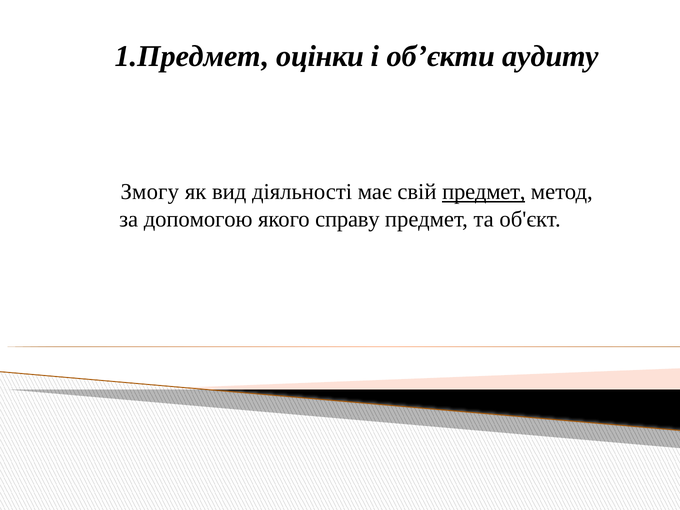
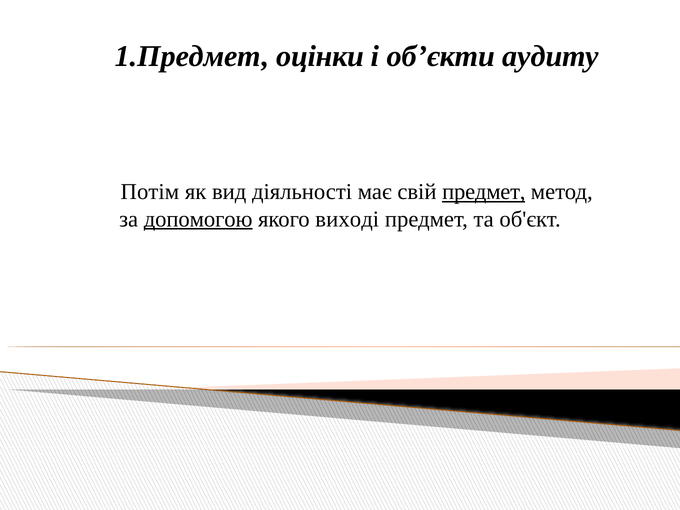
Змогу: Змогу -> Потім
допомогою underline: none -> present
справу: справу -> виході
